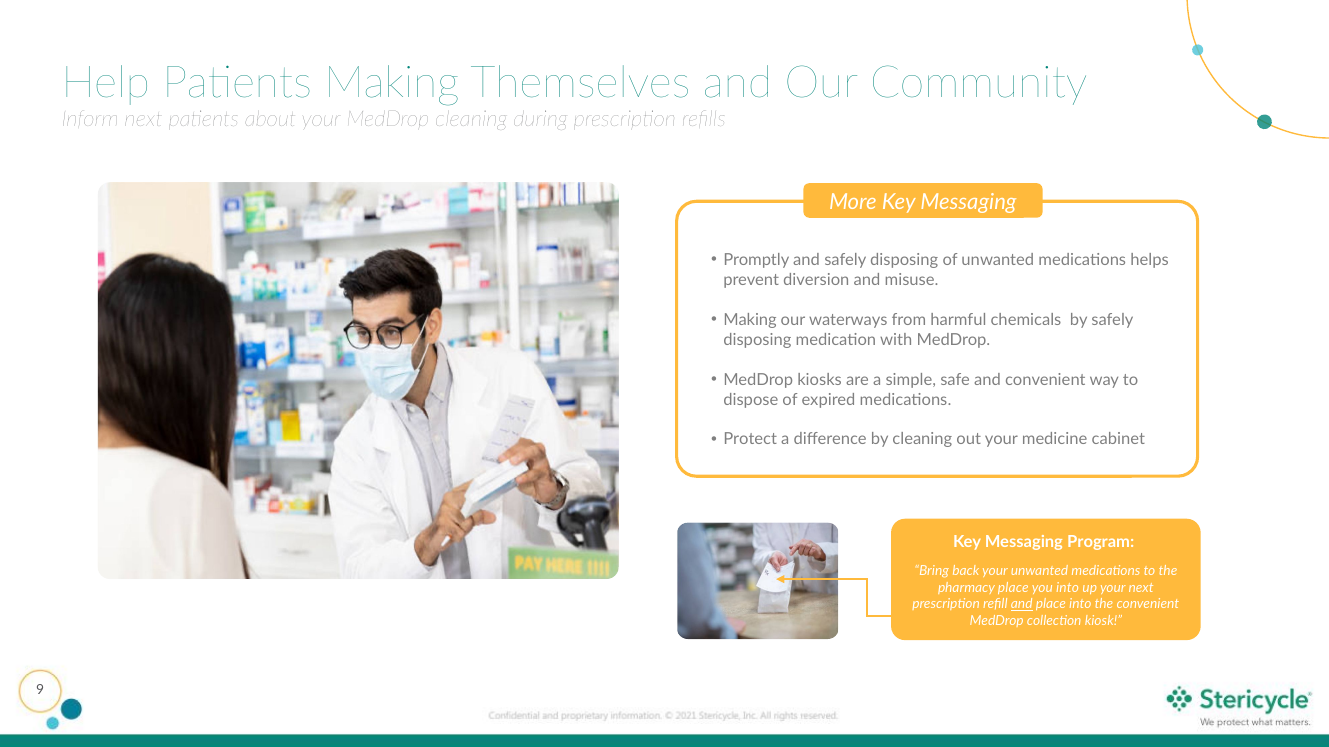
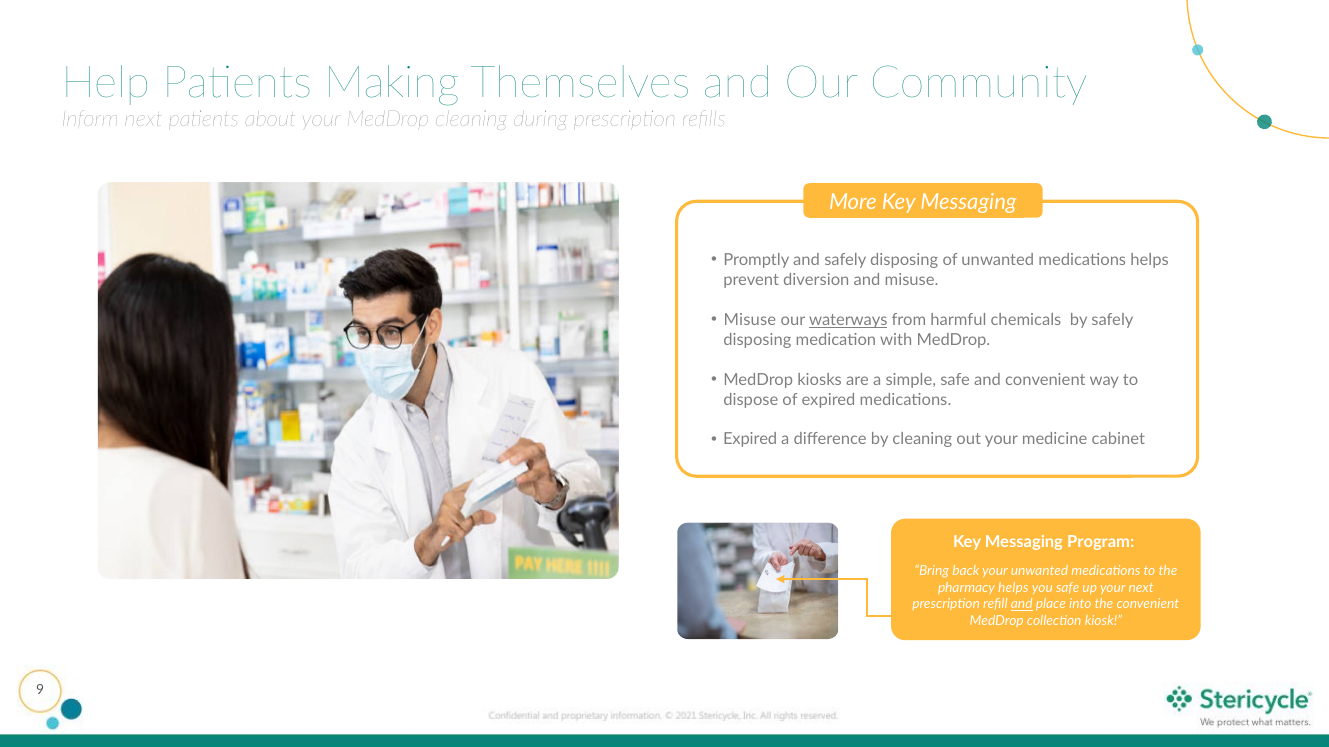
Making at (750, 320): Making -> Misuse
waterways underline: none -> present
Protect at (750, 440): Protect -> Expired
pharmacy place: place -> helps
you into: into -> safe
